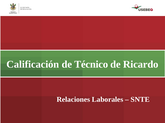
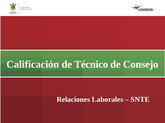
Ricardo: Ricardo -> Consejo
